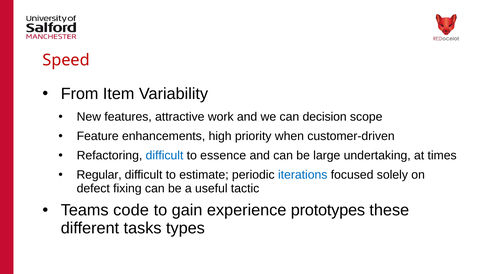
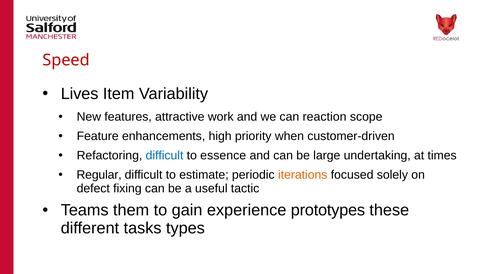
From: From -> Lives
decision: decision -> reaction
iterations colour: blue -> orange
code: code -> them
